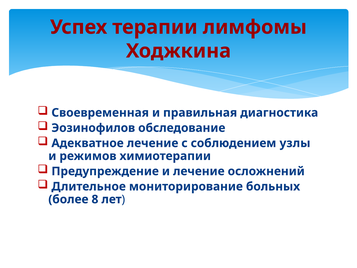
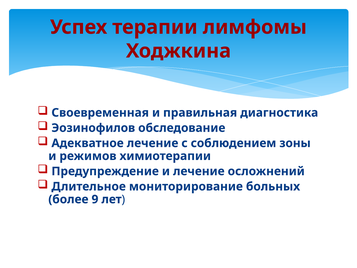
узлы: узлы -> зоны
8: 8 -> 9
